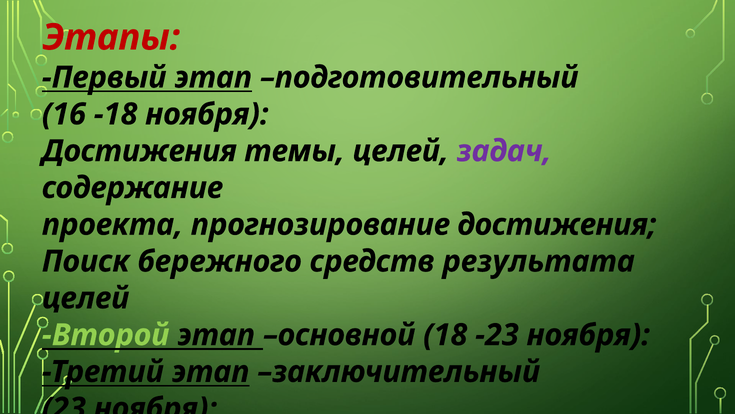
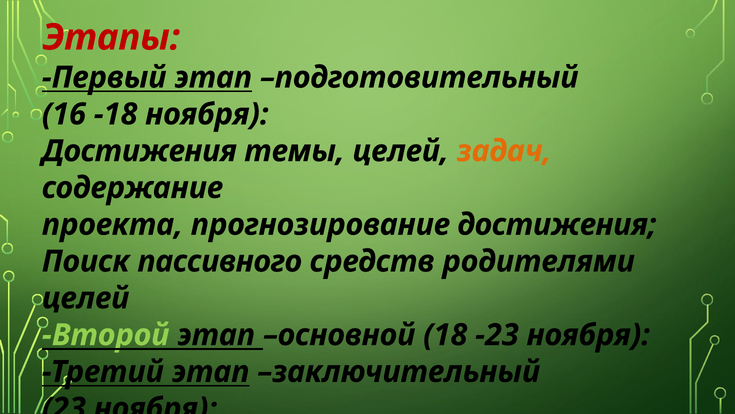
задач colour: purple -> orange
бережного: бережного -> пассивного
результата: результата -> родителями
